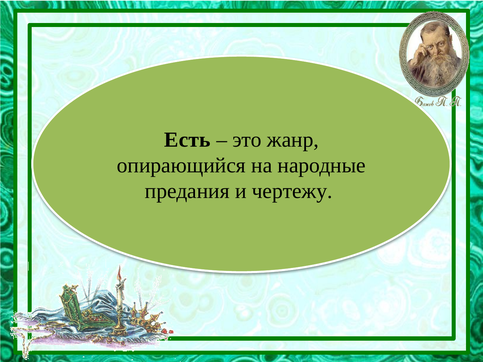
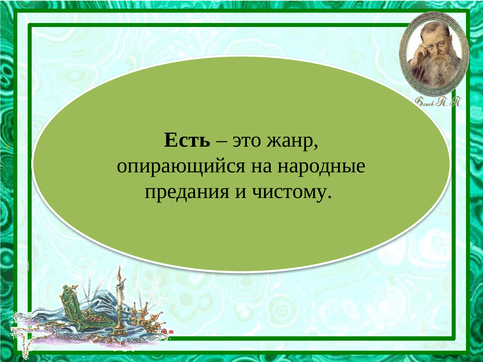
чертежу: чертежу -> чистому
